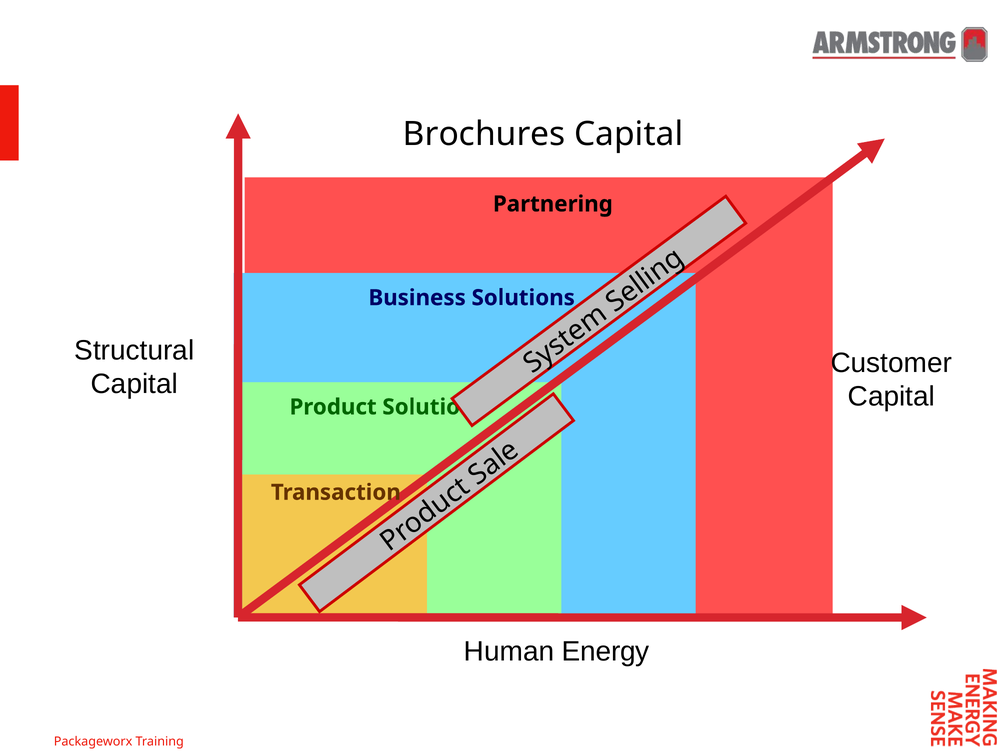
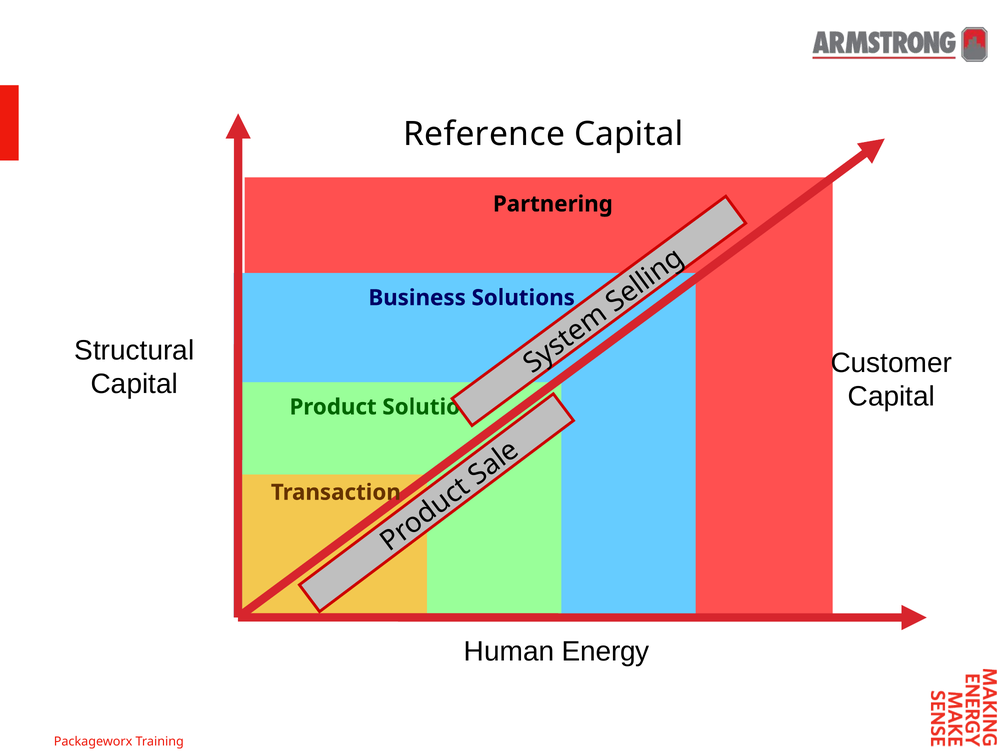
Brochures: Brochures -> Reference
